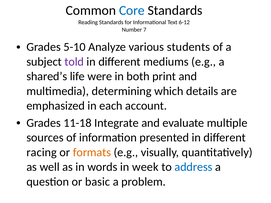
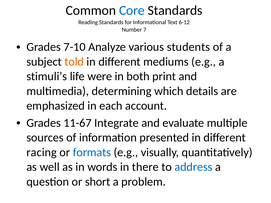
5-10: 5-10 -> 7-10
told colour: purple -> orange
shared’s: shared’s -> stimuli’s
11-18: 11-18 -> 11-67
formats colour: orange -> blue
week: week -> there
basic: basic -> short
